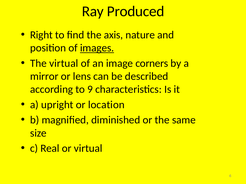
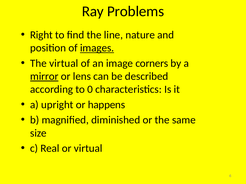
Produced: Produced -> Problems
axis: axis -> line
mirror underline: none -> present
9: 9 -> 0
location: location -> happens
